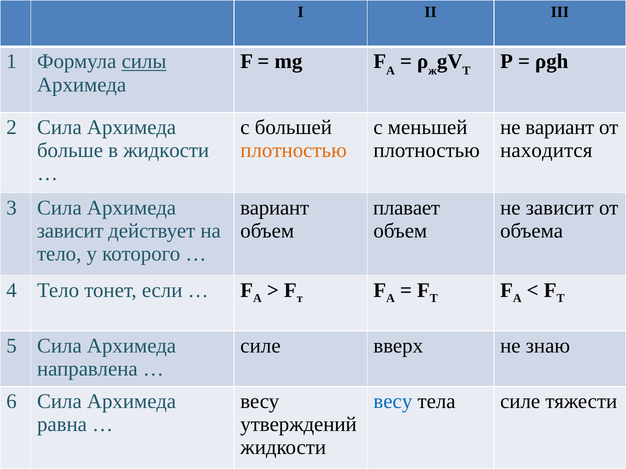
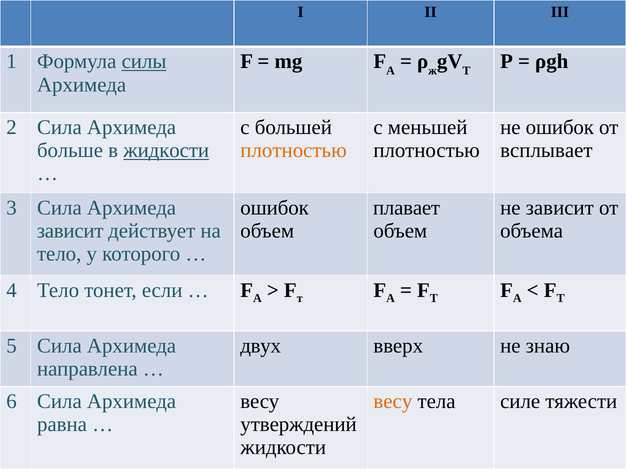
не вариант: вариант -> ошибок
жидкости at (166, 151) underline: none -> present
находится: находится -> всплывает
вариант at (275, 208): вариант -> ошибок
силе at (261, 346): силе -> двух
весу at (393, 402) colour: blue -> orange
